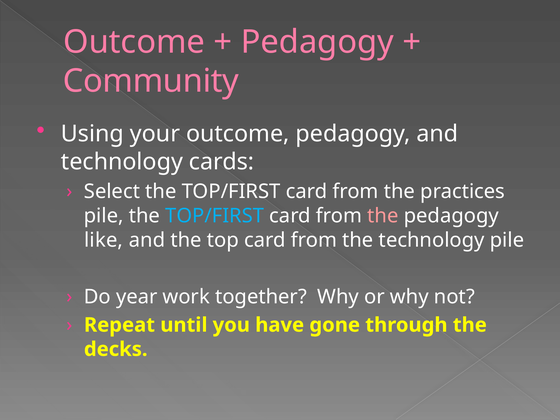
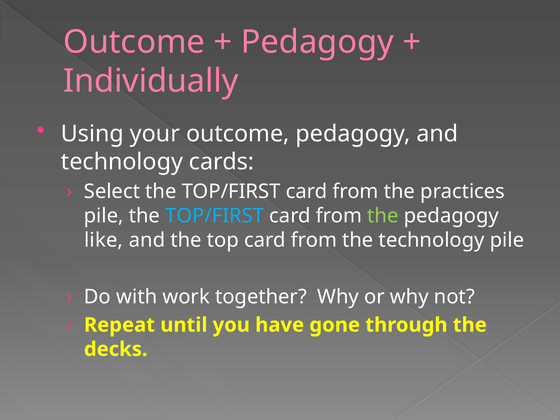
Community: Community -> Individually
the at (383, 216) colour: pink -> light green
year: year -> with
